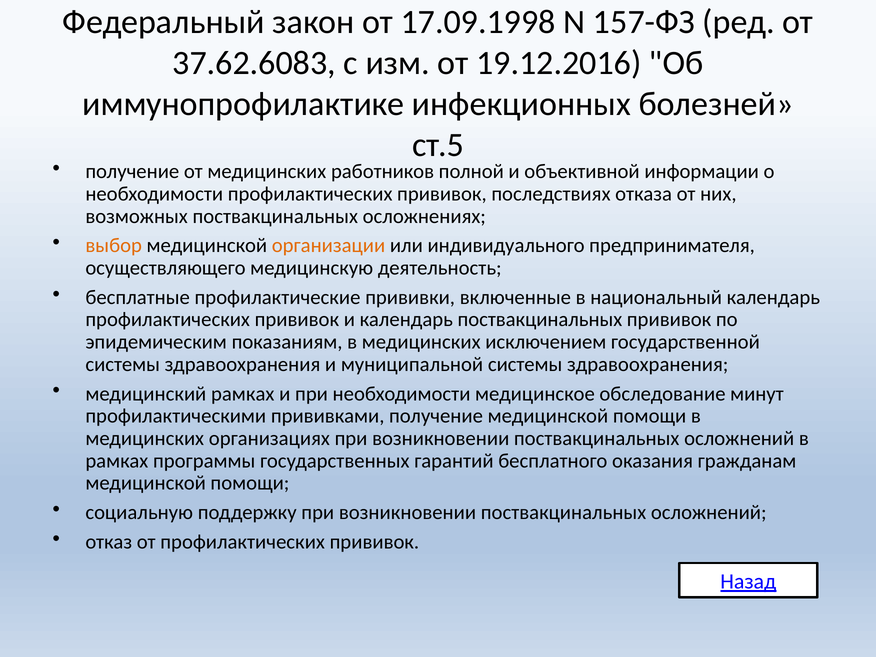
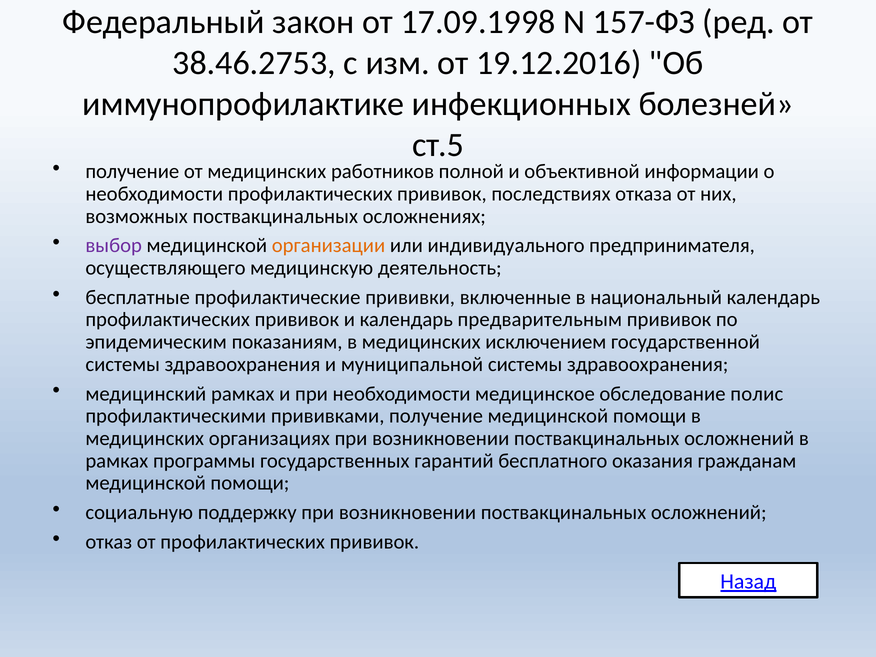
37.62.6083: 37.62.6083 -> 38.46.2753
выбор colour: orange -> purple
календарь поствакцинальных: поствакцинальных -> предварительным
минут: минут -> полис
